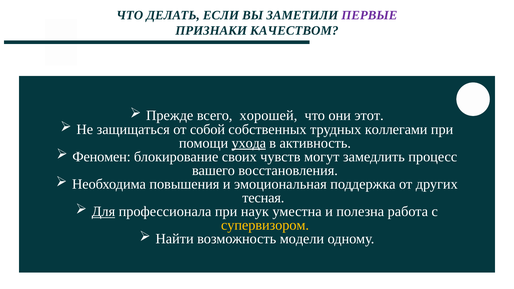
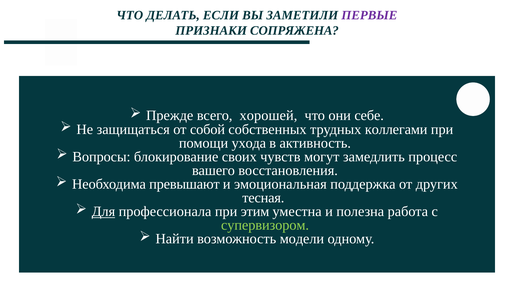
КАЧЕСТВОМ: КАЧЕСТВОМ -> СОПРЯЖЕНА
этот: этот -> себе
ухода underline: present -> none
Феномен: Феномен -> Вопросы
повышения: повышения -> превышают
наук: наук -> этим
супервизором colour: yellow -> light green
